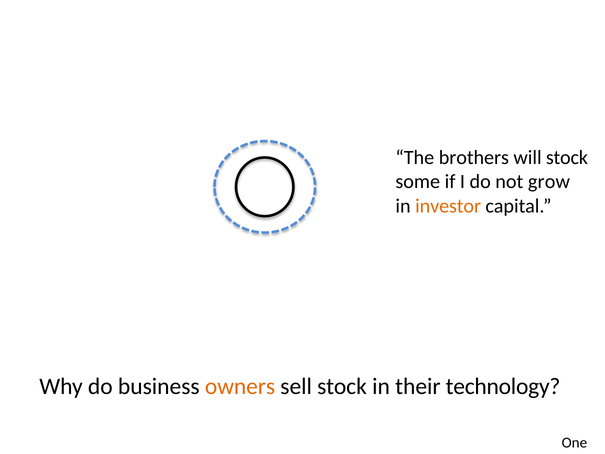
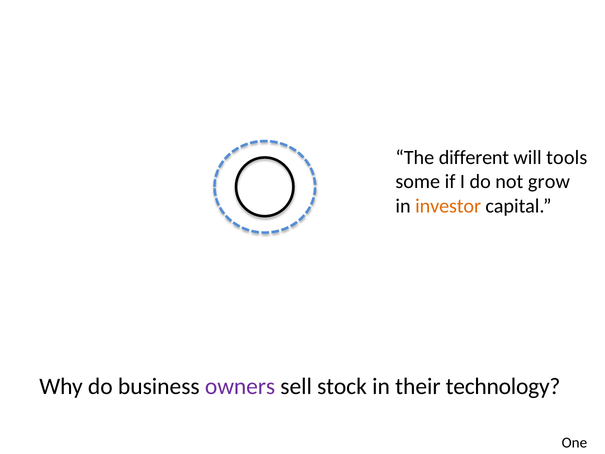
brothers: brothers -> different
will stock: stock -> tools
owners colour: orange -> purple
